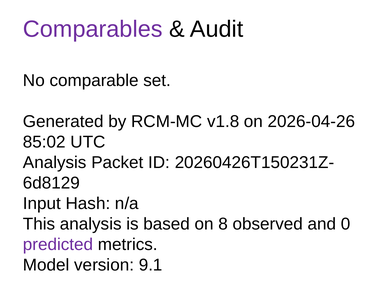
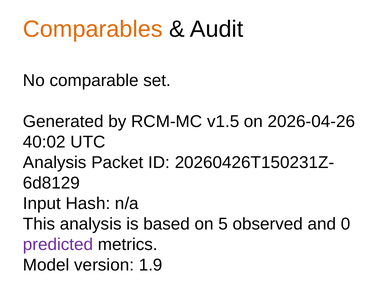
Comparables colour: purple -> orange
v1.8: v1.8 -> v1.5
85:02: 85:02 -> 40:02
8: 8 -> 5
9.1: 9.1 -> 1.9
